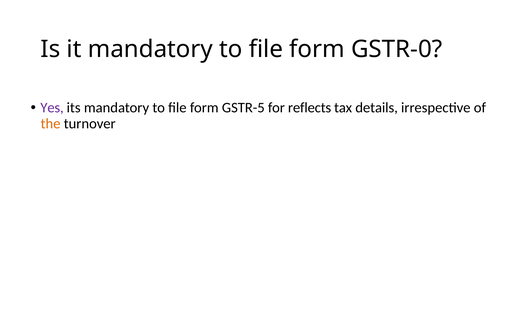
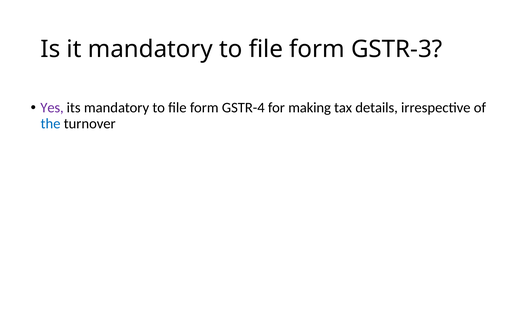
GSTR-0: GSTR-0 -> GSTR-3
GSTR-5: GSTR-5 -> GSTR-4
reflects: reflects -> making
the colour: orange -> blue
